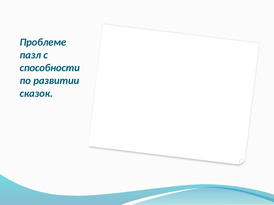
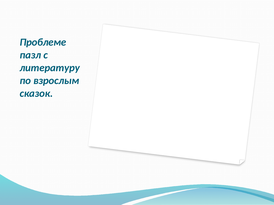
способности: способности -> литературу
развитии: развитии -> взрослым
